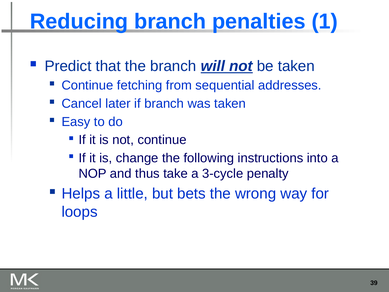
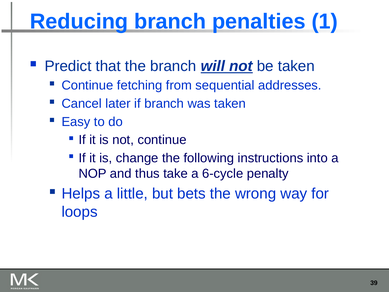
3-cycle: 3-cycle -> 6-cycle
